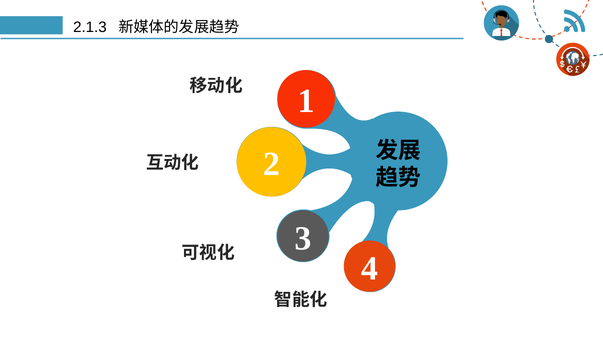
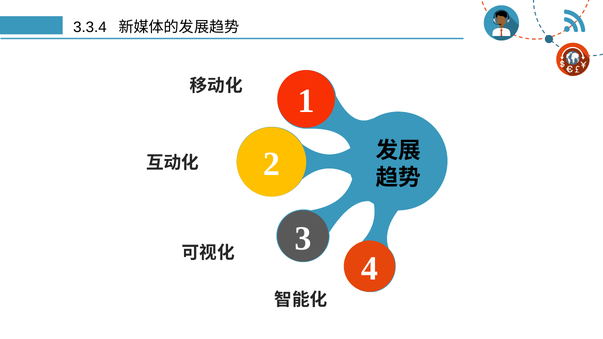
2.1.3: 2.1.3 -> 3.3.4
